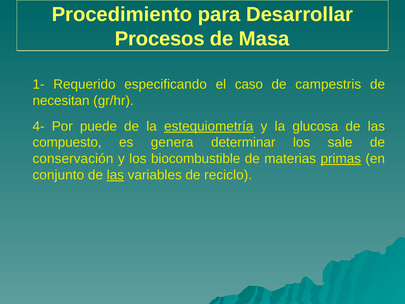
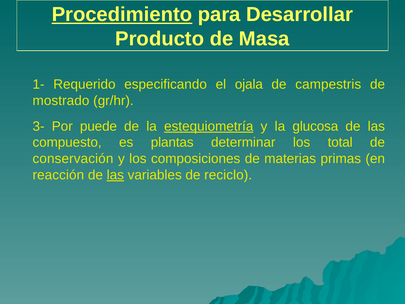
Procedimiento underline: none -> present
Procesos: Procesos -> Producto
caso: caso -> ojala
necesitan: necesitan -> mostrado
4-: 4- -> 3-
genera: genera -> plantas
sale: sale -> total
biocombustible: biocombustible -> composiciones
primas underline: present -> none
conjunto: conjunto -> reacción
